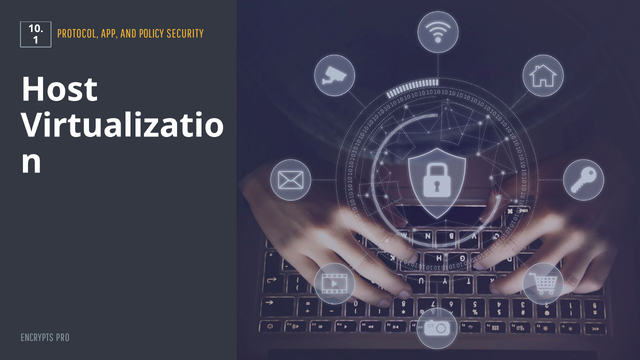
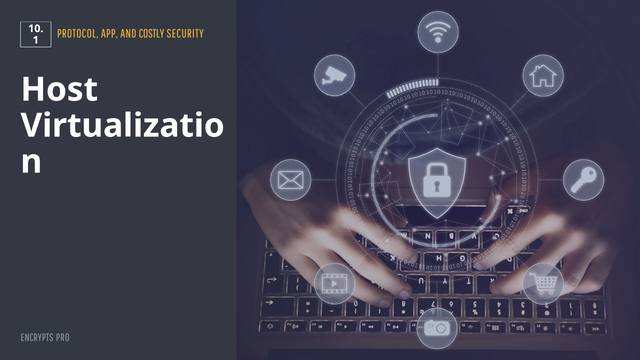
POLICY: POLICY -> COSTLY
